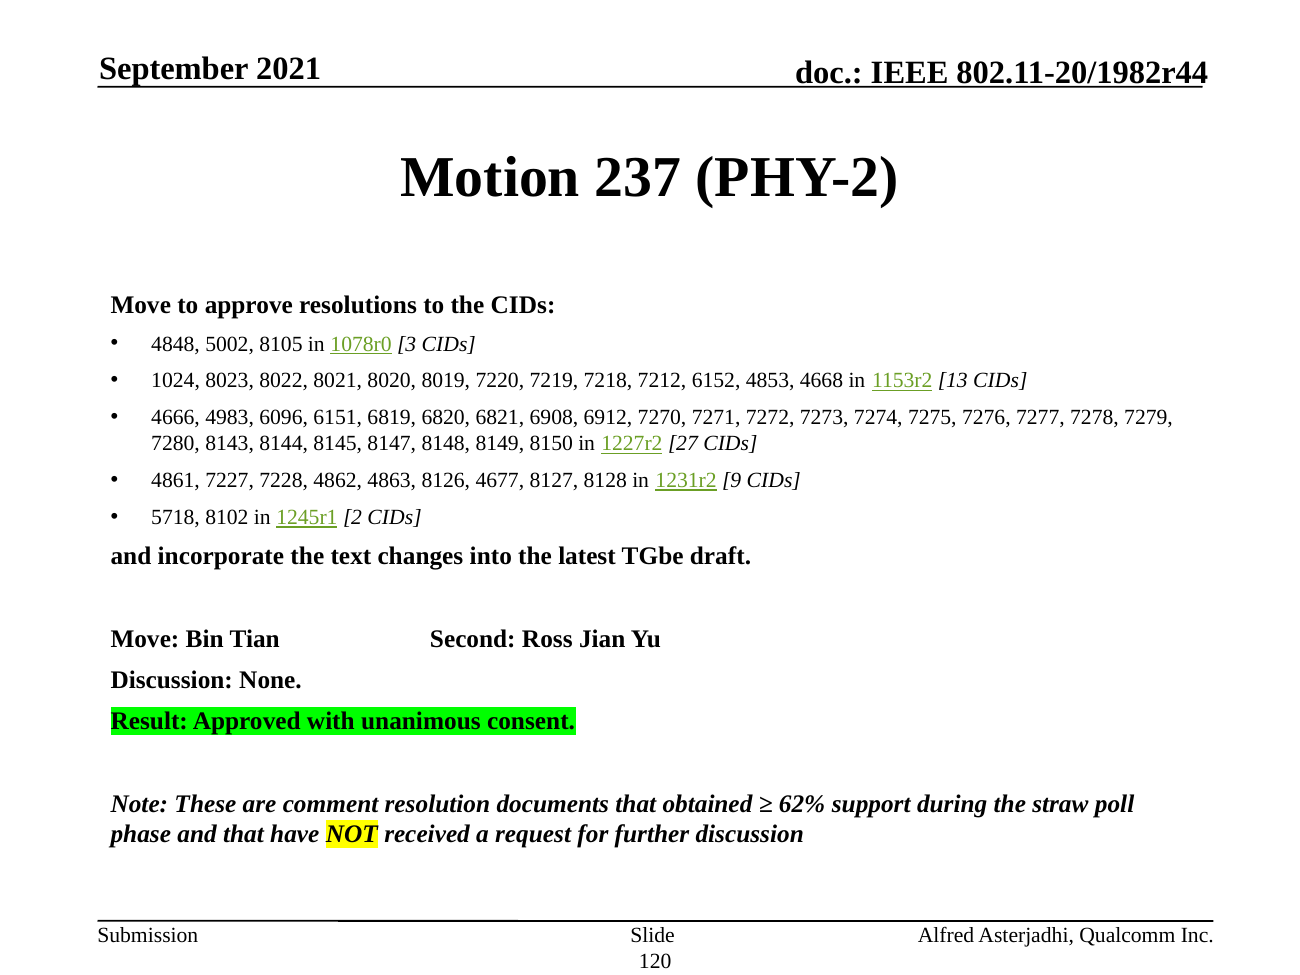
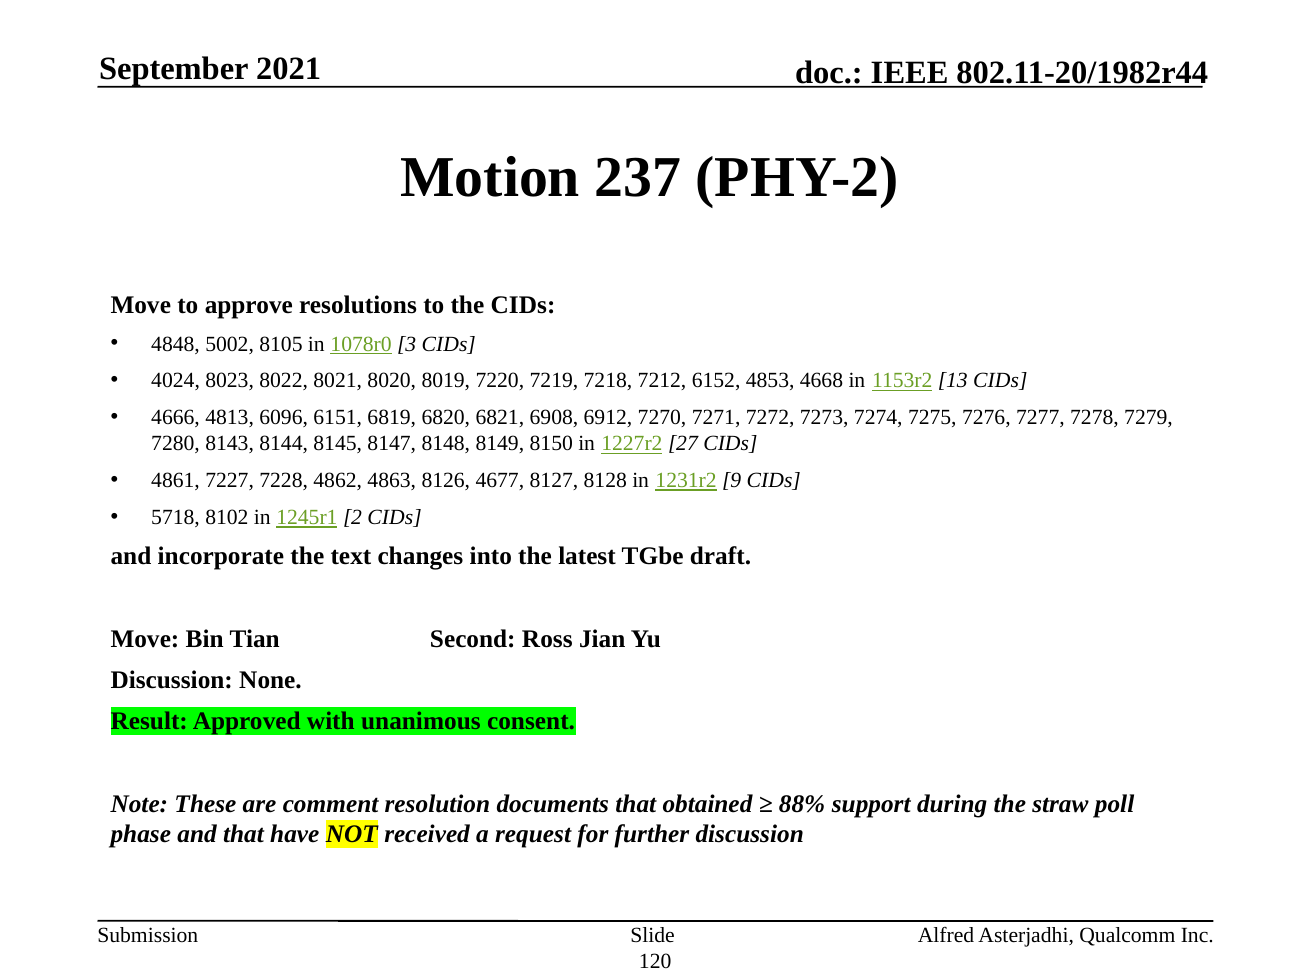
1024: 1024 -> 4024
4983: 4983 -> 4813
62%: 62% -> 88%
